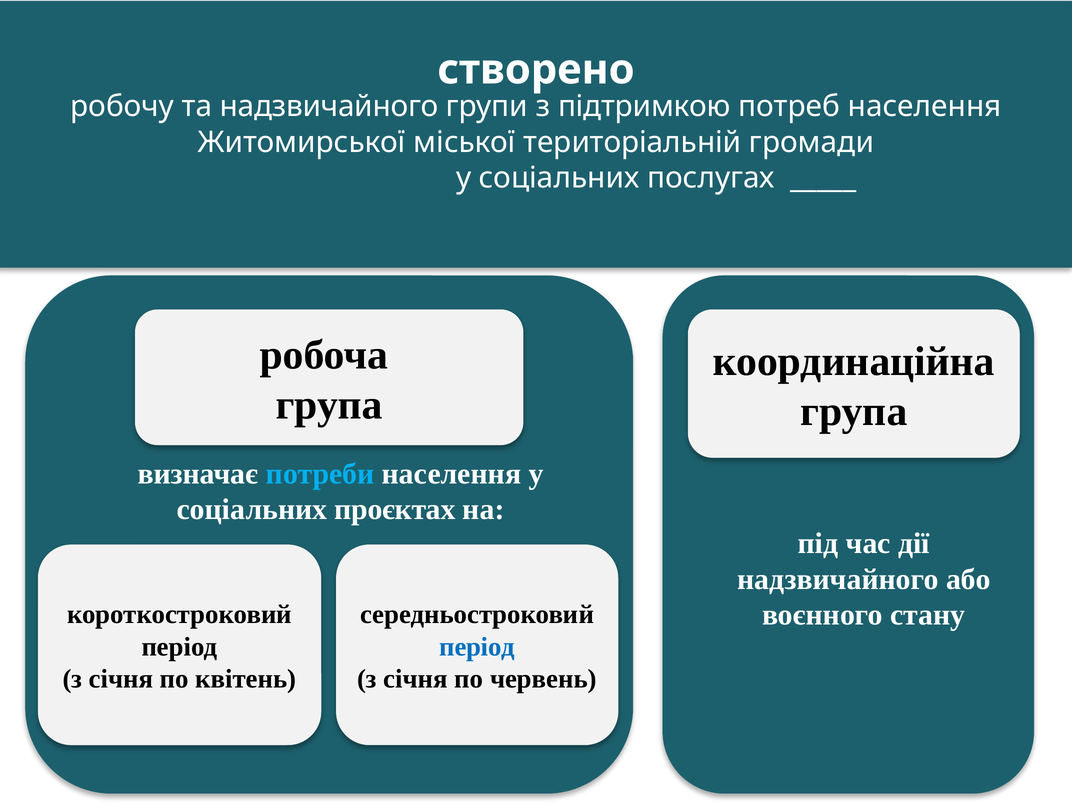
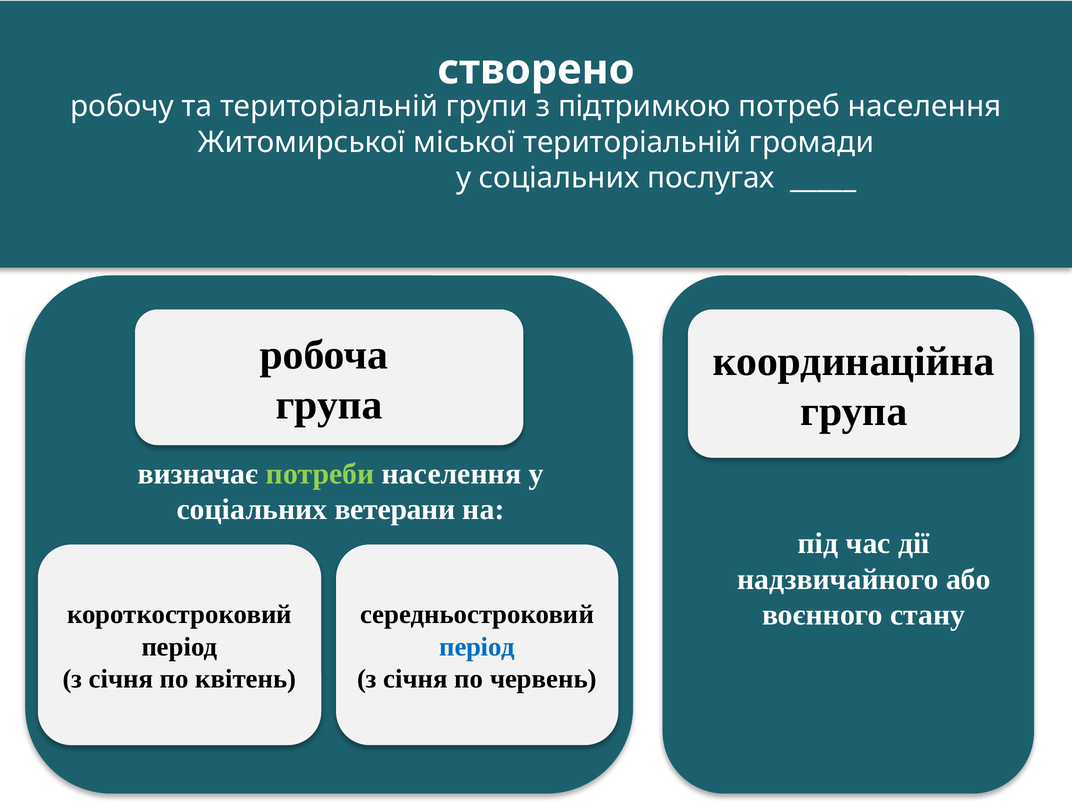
та надзвичайного: надзвичайного -> територіальній
потреби colour: light blue -> light green
проєктах: проєктах -> ветерани
